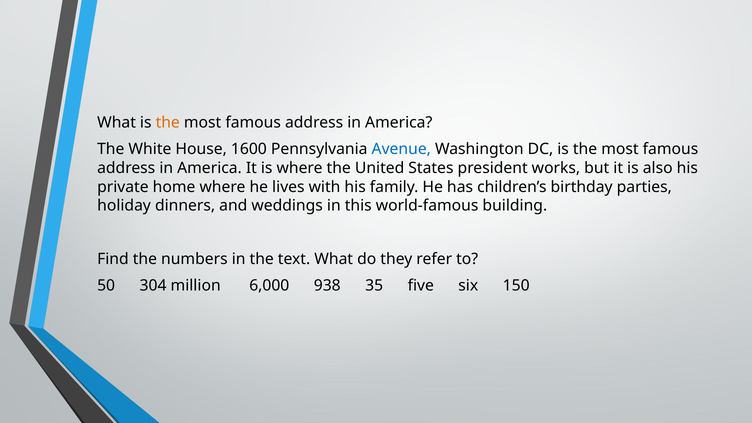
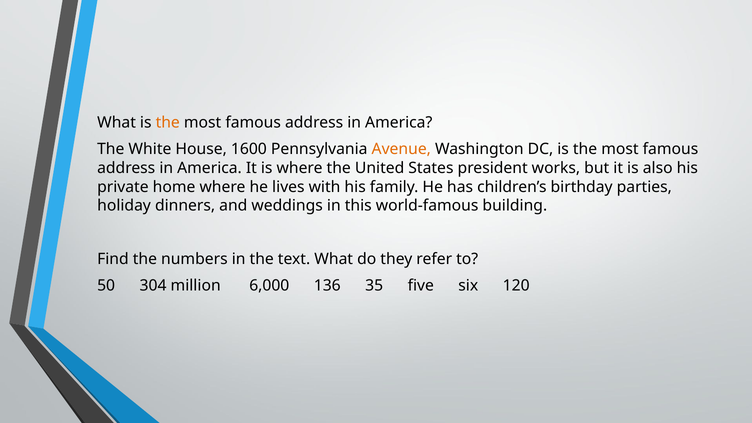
Avenue colour: blue -> orange
938: 938 -> 136
150: 150 -> 120
